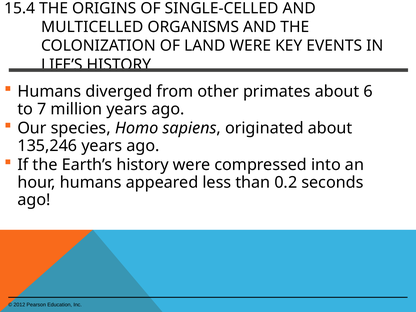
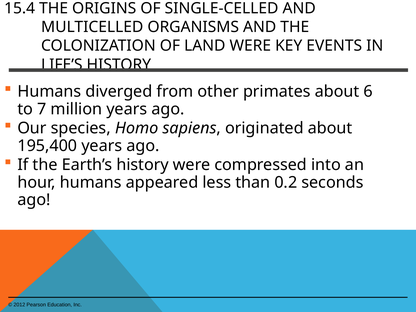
135,246: 135,246 -> 195,400
